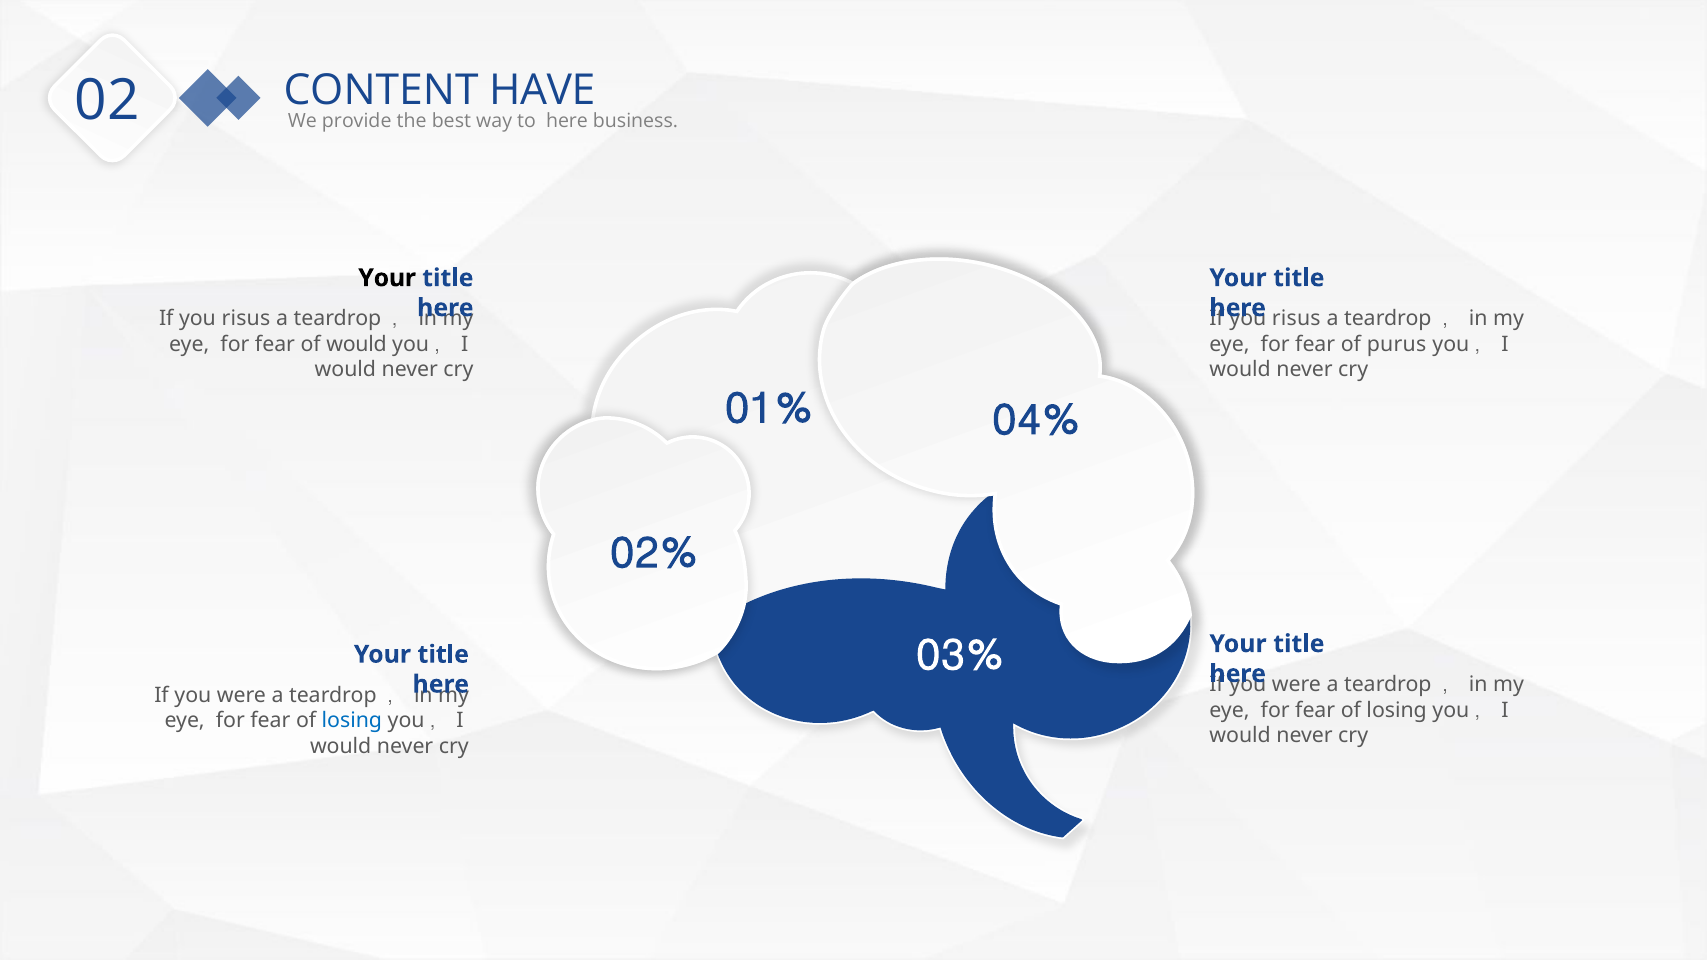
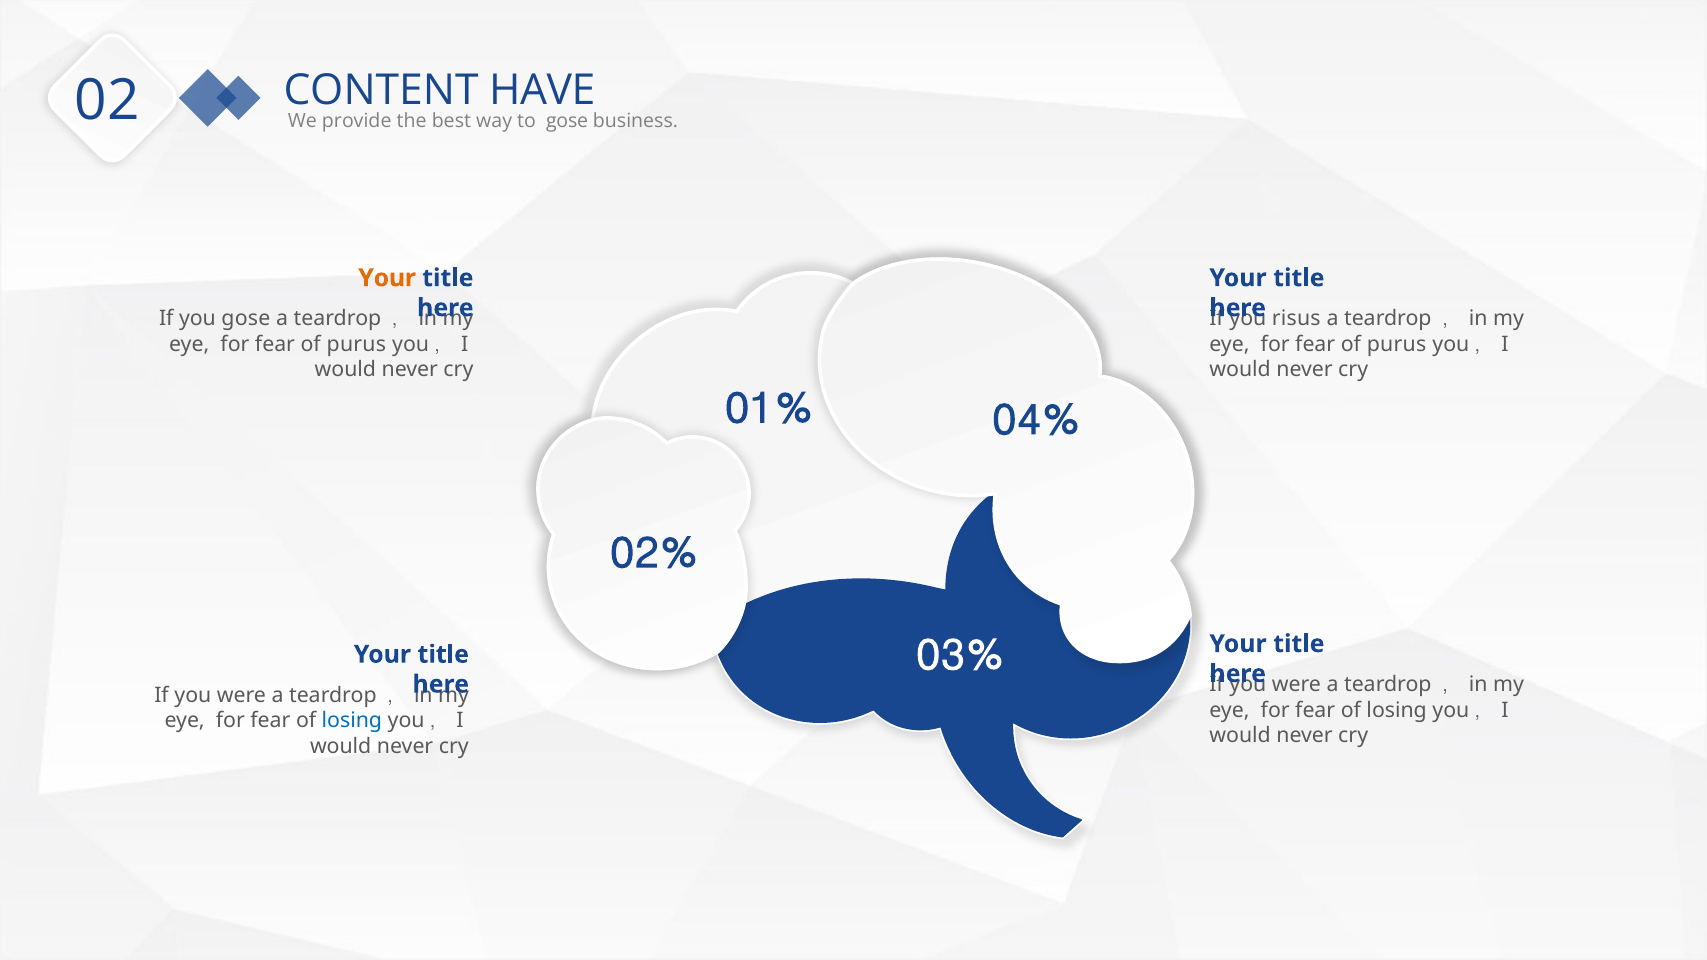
to here: here -> gose
Your at (387, 278) colour: black -> orange
risus at (246, 319): risus -> gose
would at (357, 344): would -> purus
